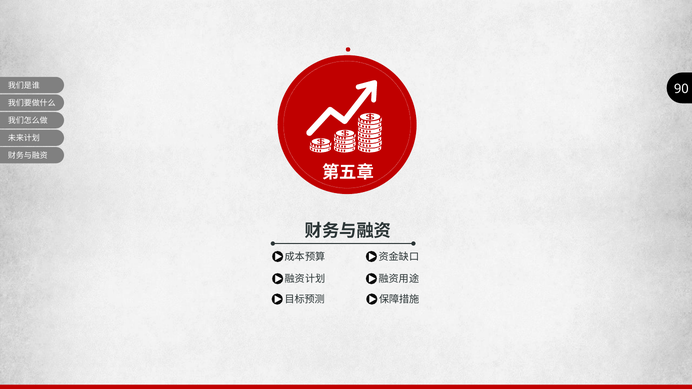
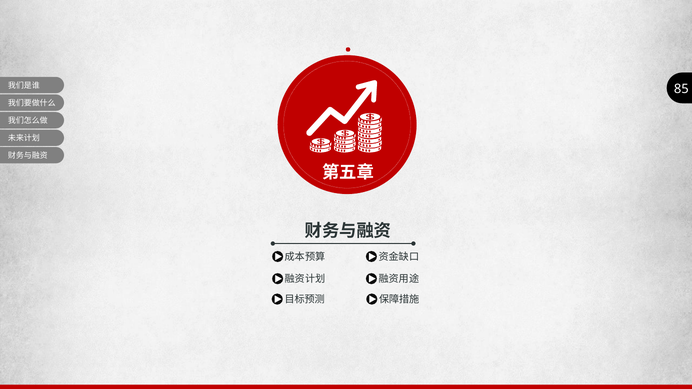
90: 90 -> 85
